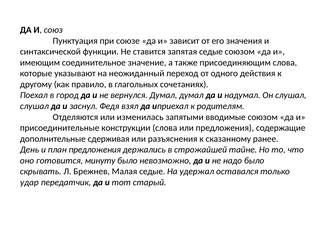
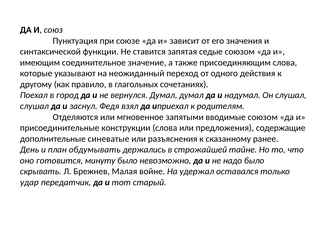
изменилась: изменилась -> мгновенное
сдерживая: сдерживая -> синеватые
план предложения: предложения -> обдумывать
Малая седые: седые -> войне
